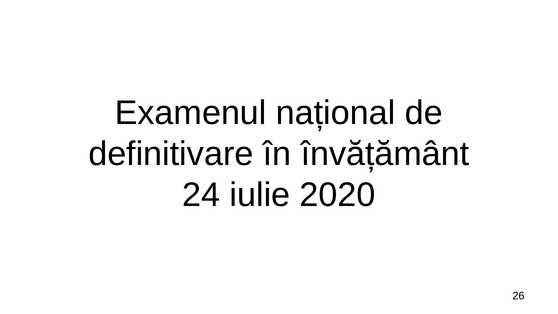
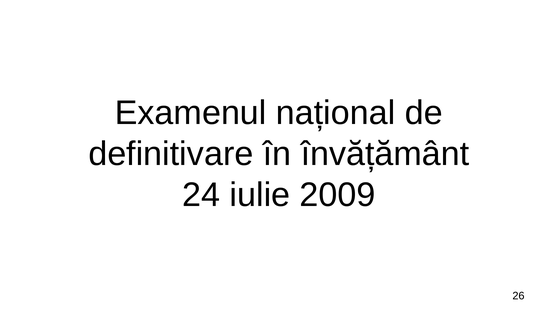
2020: 2020 -> 2009
